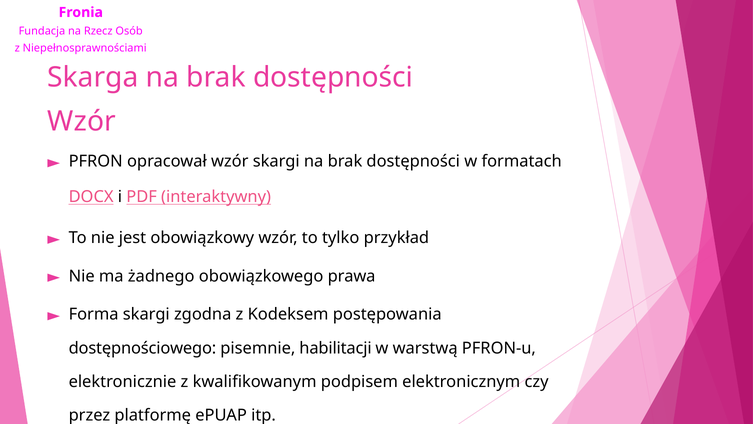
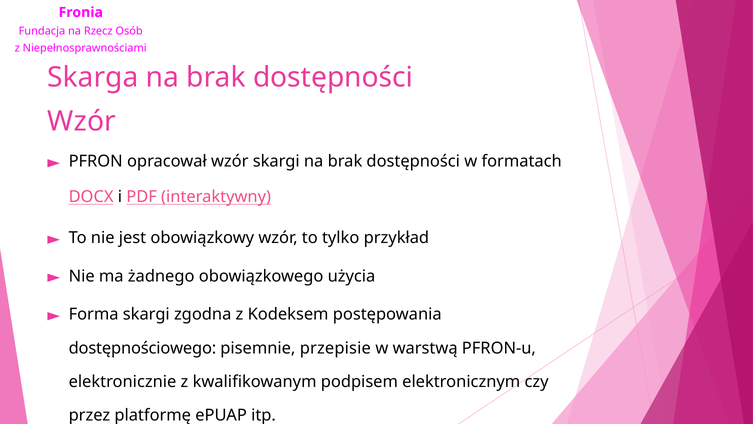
prawa: prawa -> użycia
habilitacji: habilitacji -> przepisie
